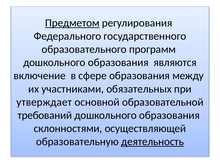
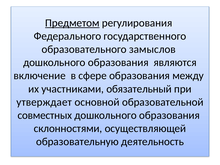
программ: программ -> замыслов
обязательных: обязательных -> обязательный
требований: требований -> совместных
деятельность underline: present -> none
